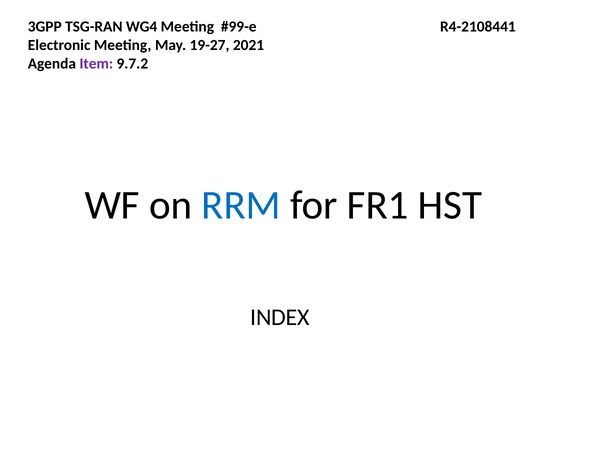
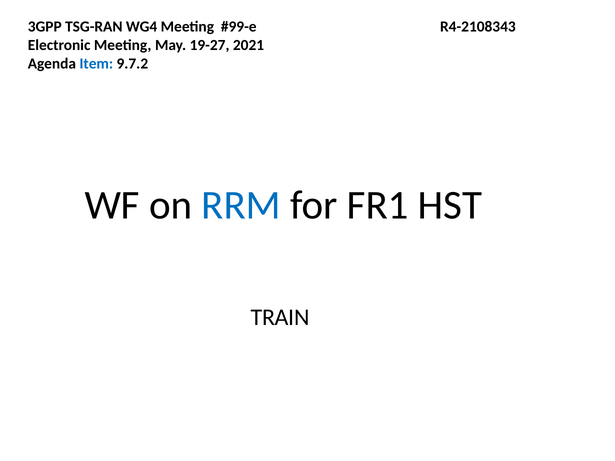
R4-2108441: R4-2108441 -> R4-2108343
Item colour: purple -> blue
INDEX: INDEX -> TRAIN
